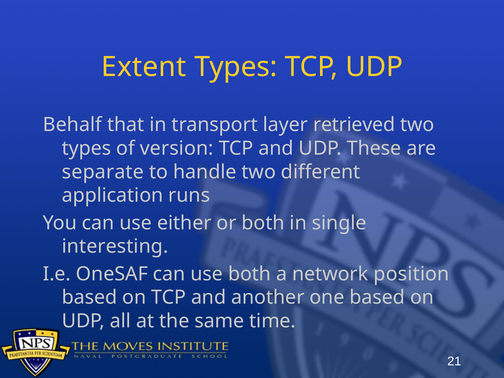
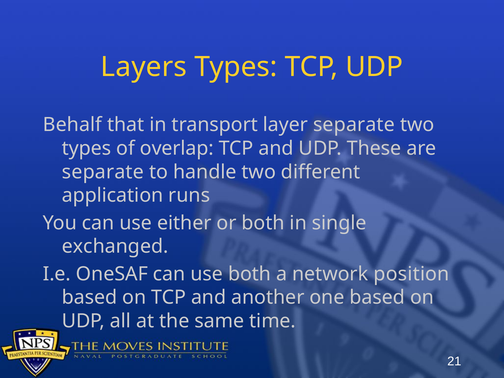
Extent: Extent -> Layers
layer retrieved: retrieved -> separate
version: version -> overlap
interesting: interesting -> exchanged
